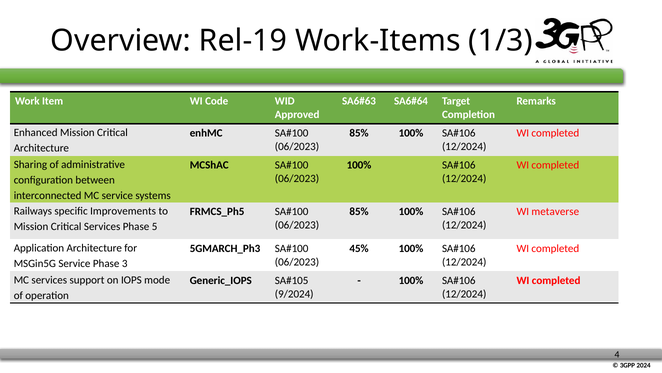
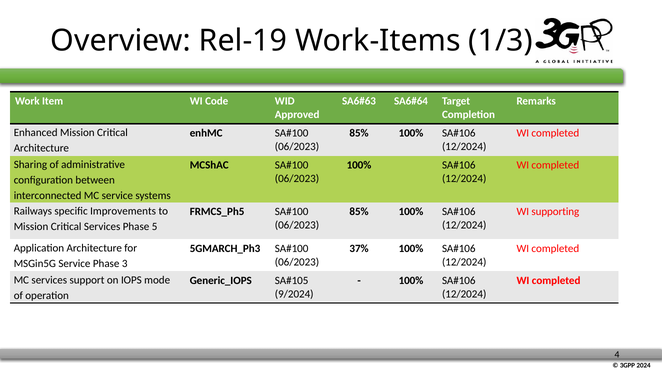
metaverse: metaverse -> supporting
45%: 45% -> 37%
